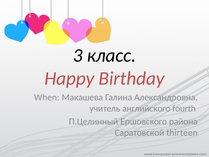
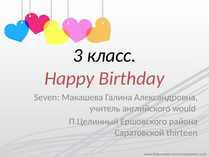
When: When -> Seven
fourth: fourth -> would
